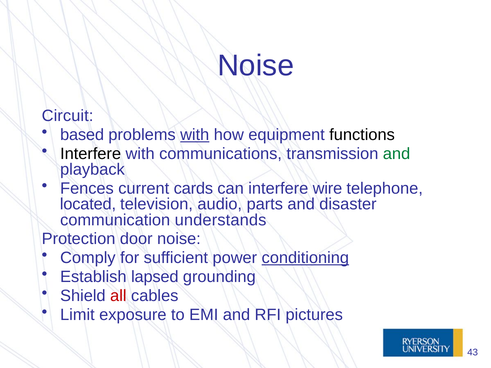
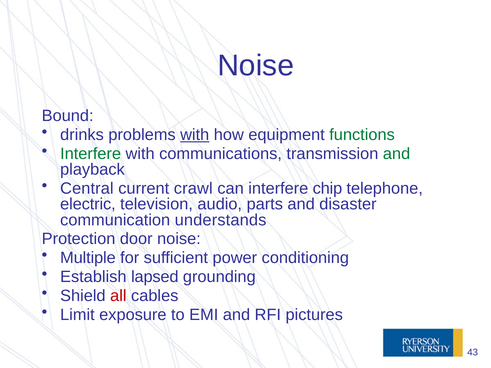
Circuit: Circuit -> Bound
based: based -> drinks
functions colour: black -> green
Interfere at (91, 154) colour: black -> green
Fences: Fences -> Central
cards: cards -> crawl
wire: wire -> chip
located: located -> electric
Comply: Comply -> Multiple
conditioning underline: present -> none
